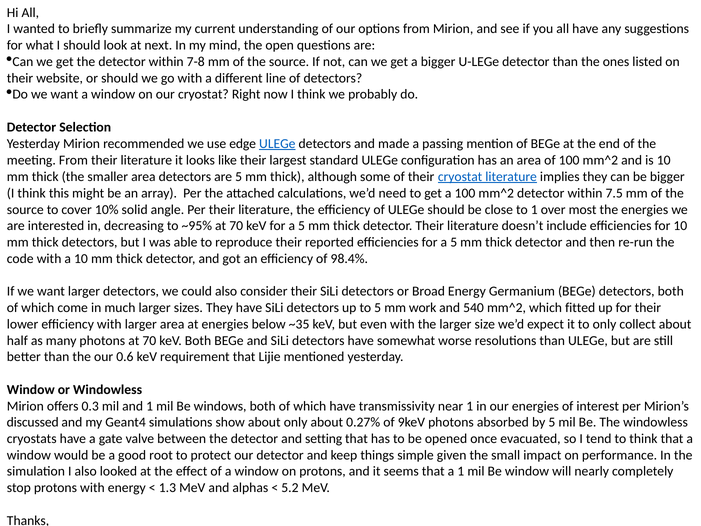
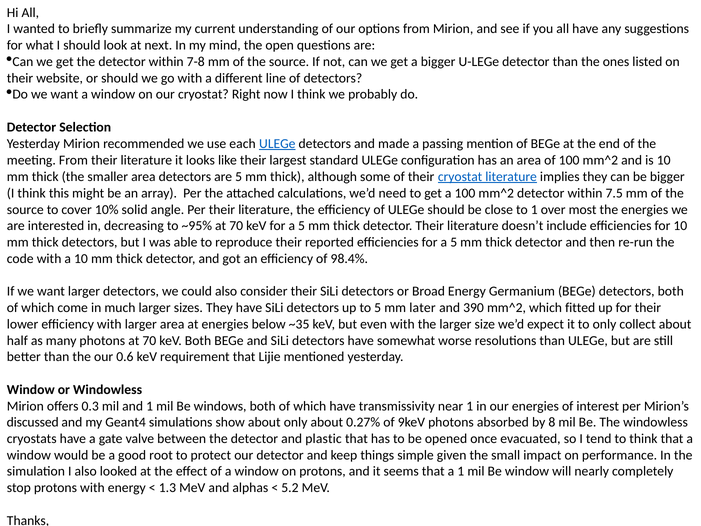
edge: edge -> each
work: work -> later
540: 540 -> 390
by 5: 5 -> 8
setting: setting -> plastic
